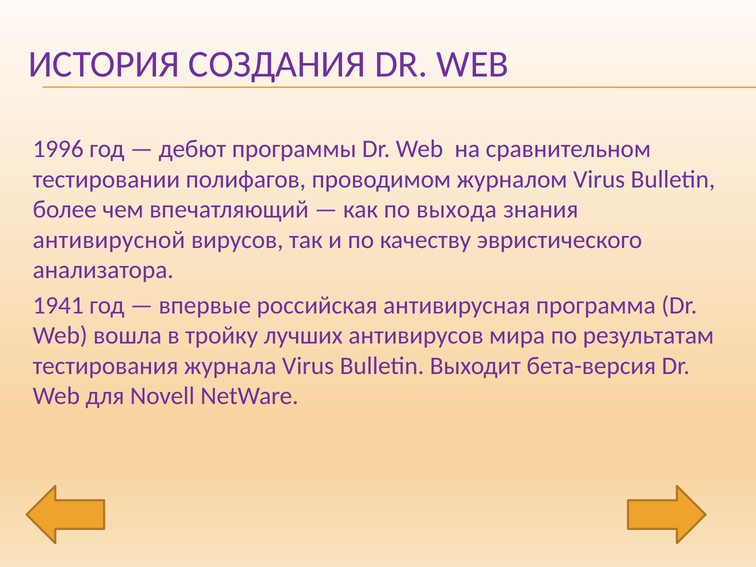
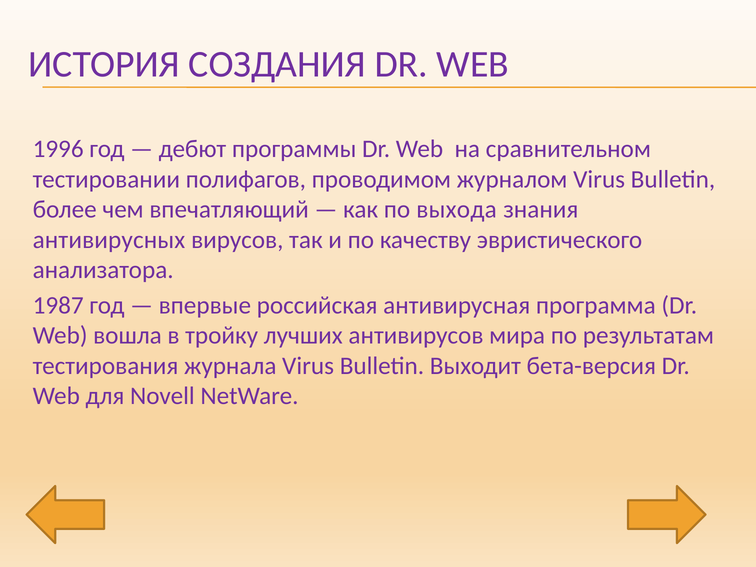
антивирусной: антивирусной -> антивирусных
1941: 1941 -> 1987
